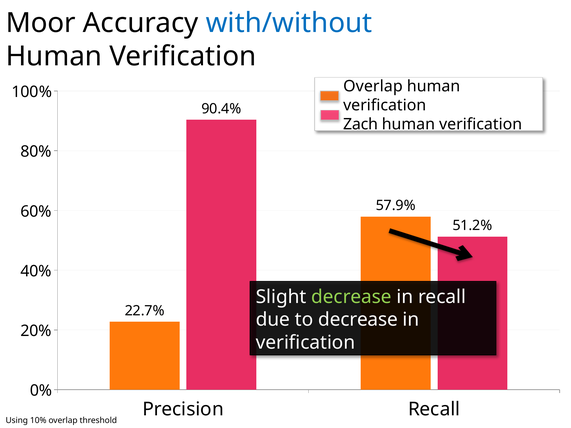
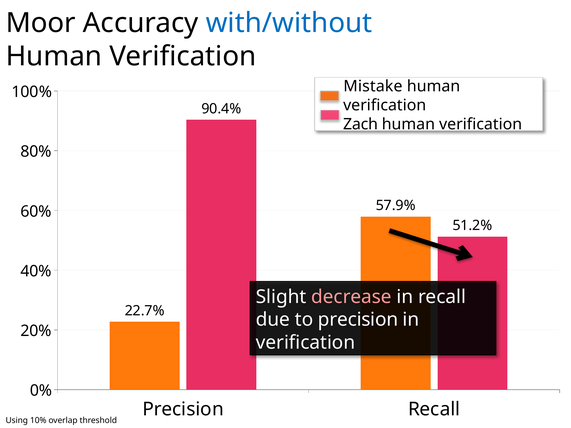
Overlap at (373, 86): Overlap -> Mistake
decrease at (351, 297) colour: light green -> pink
to decrease: decrease -> precision
